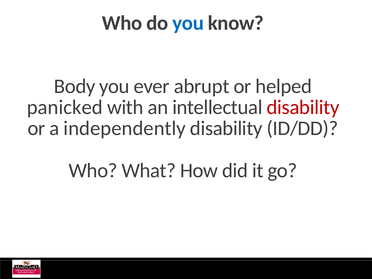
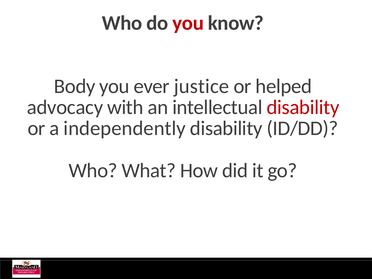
you at (188, 23) colour: blue -> red
abrupt: abrupt -> justice
panicked: panicked -> advocacy
